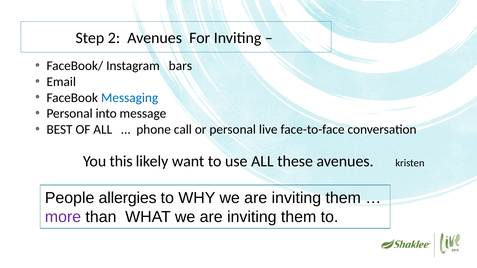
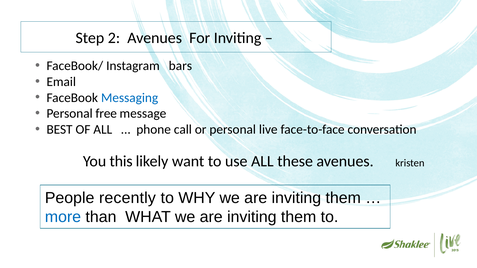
into: into -> free
allergies: allergies -> recently
more colour: purple -> blue
